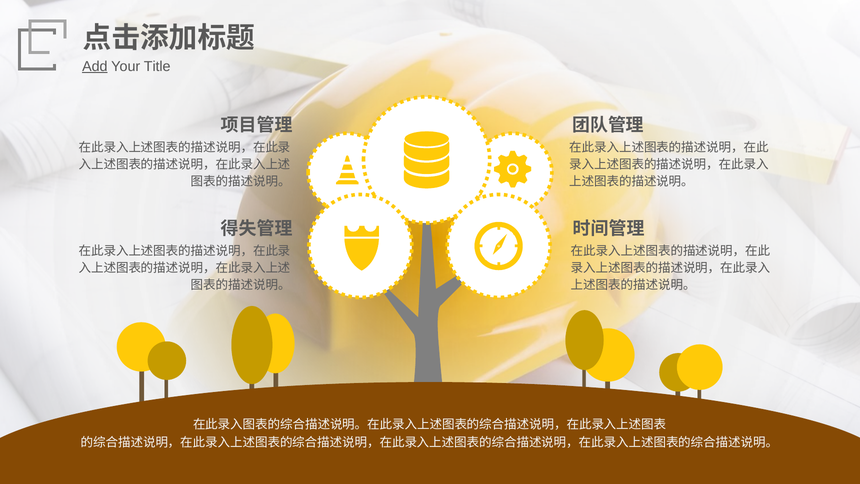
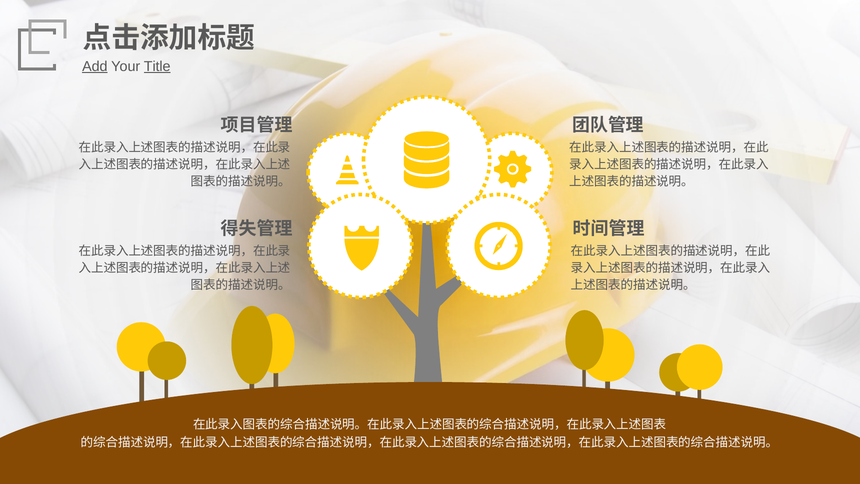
Title underline: none -> present
